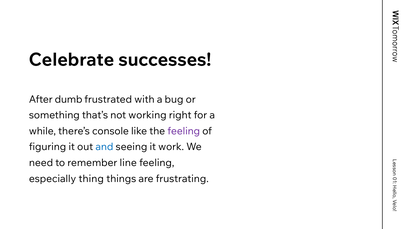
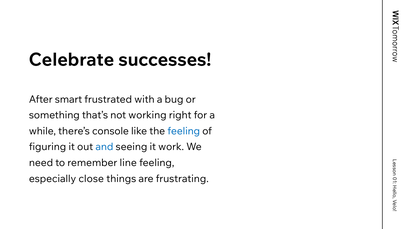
dumb: dumb -> smart
feeling at (184, 131) colour: purple -> blue
thing: thing -> close
